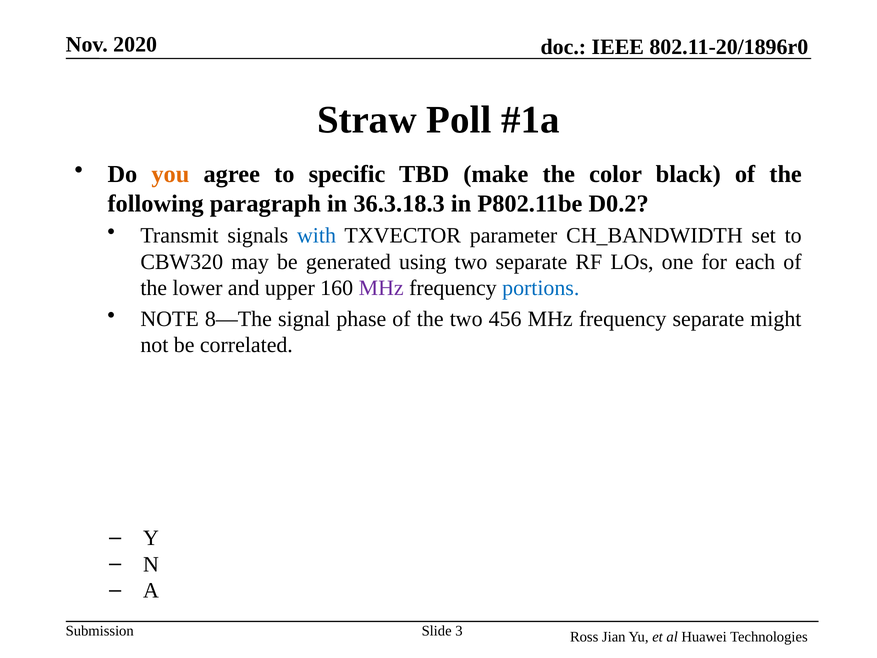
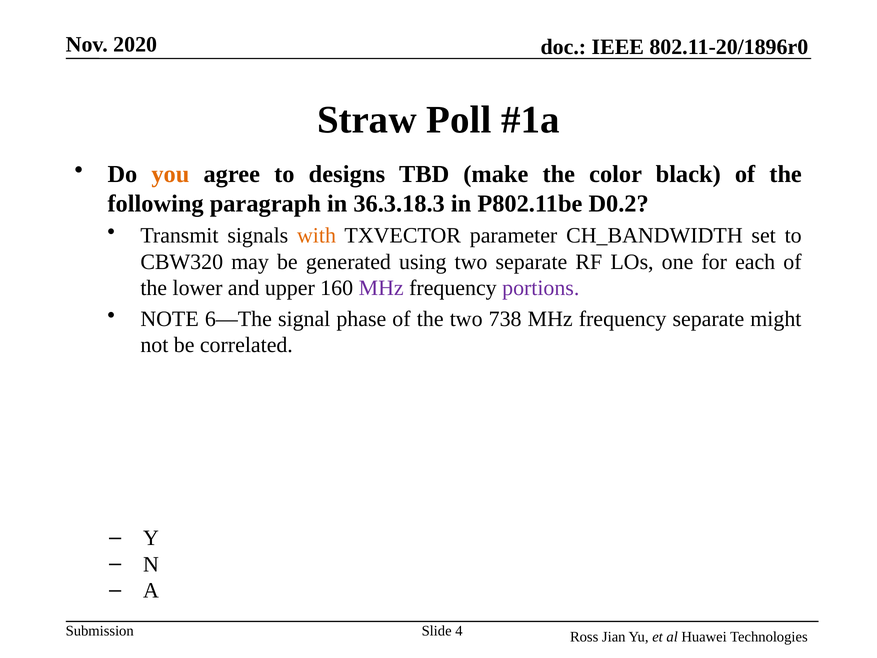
specific: specific -> designs
with colour: blue -> orange
portions colour: blue -> purple
8—The: 8—The -> 6—The
456: 456 -> 738
3: 3 -> 4
